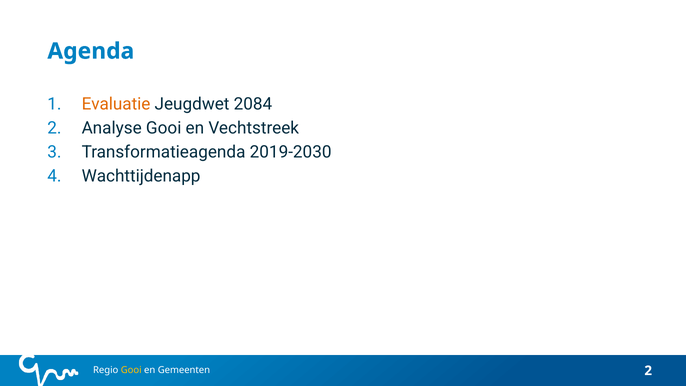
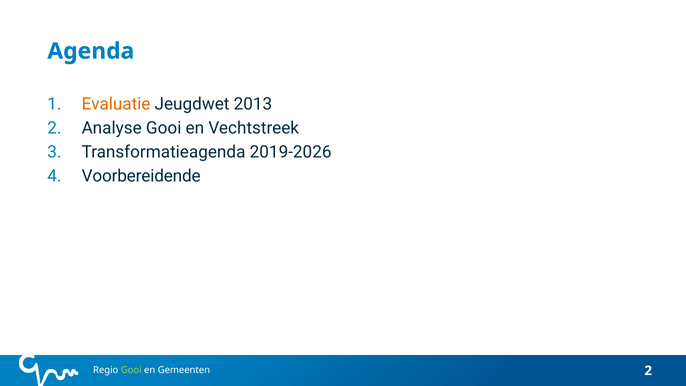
2084: 2084 -> 2013
2019-2030: 2019-2030 -> 2019-2026
Wachttijdenapp: Wachttijdenapp -> Voorbereidende
Gooi at (131, 370) colour: yellow -> light green
